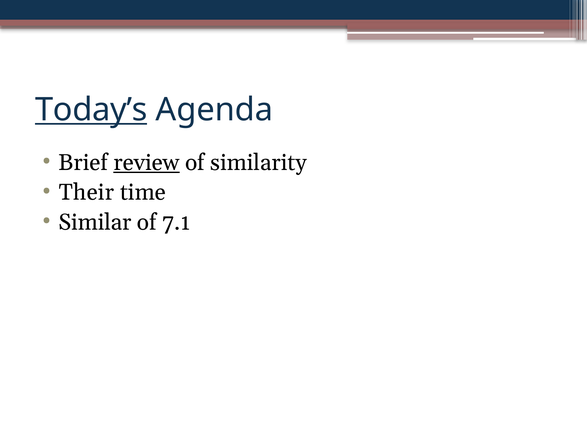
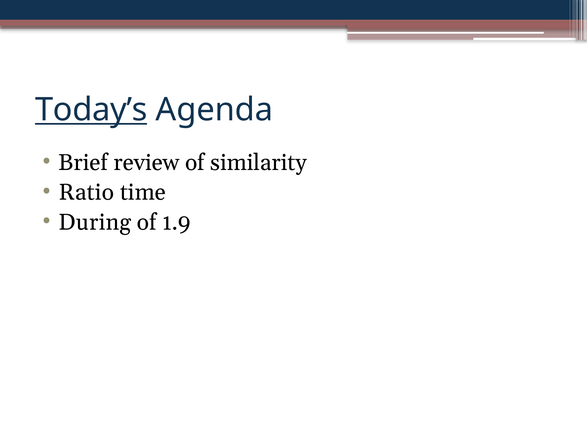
review underline: present -> none
Their: Their -> Ratio
Similar: Similar -> During
7.1: 7.1 -> 1.9
